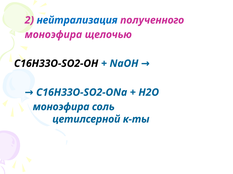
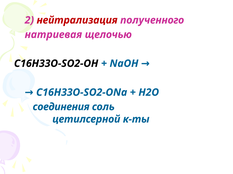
нейтрализация colour: blue -> red
моноэфира at (53, 35): моноэфира -> натриевая
моноэфира at (61, 107): моноэфира -> соединения
